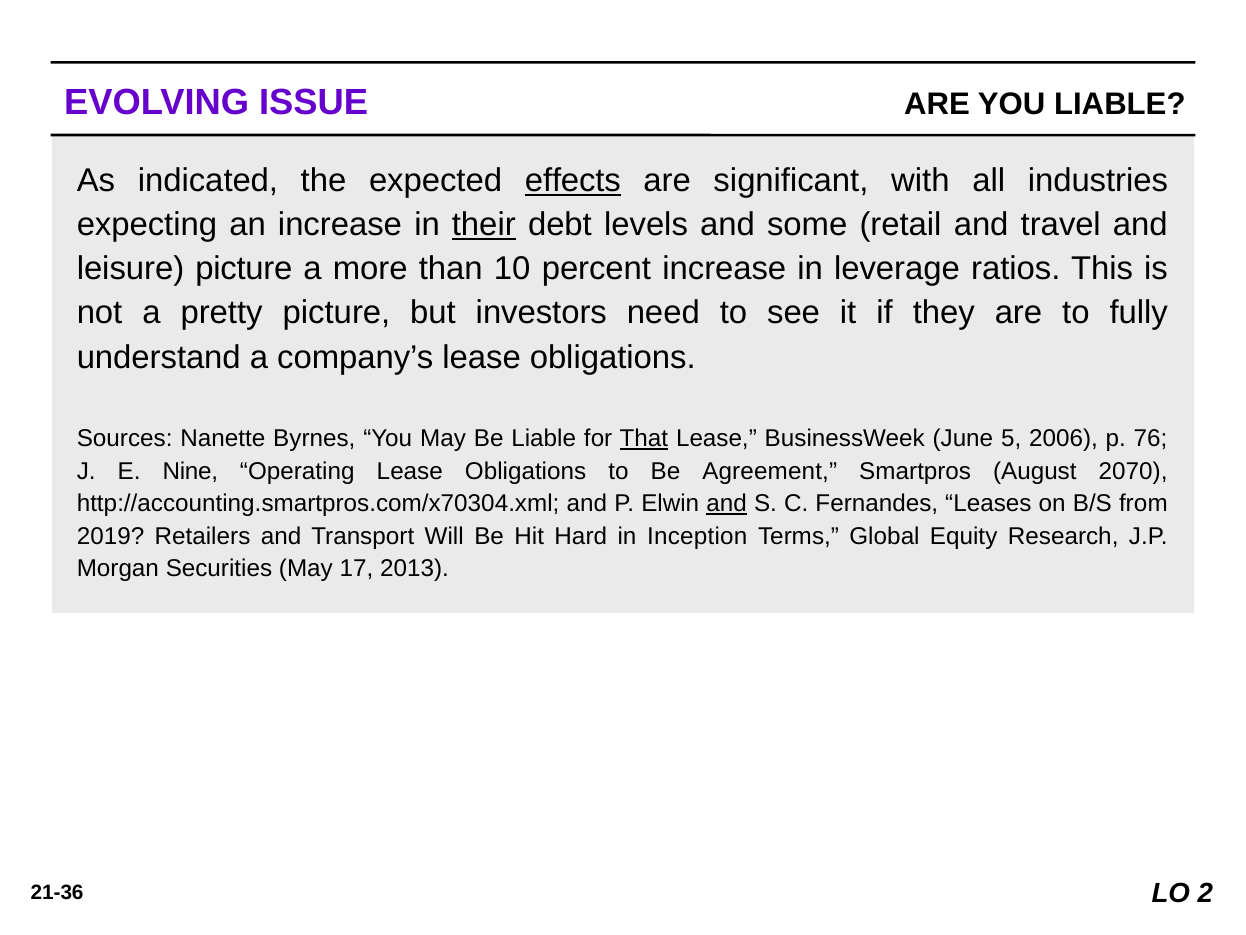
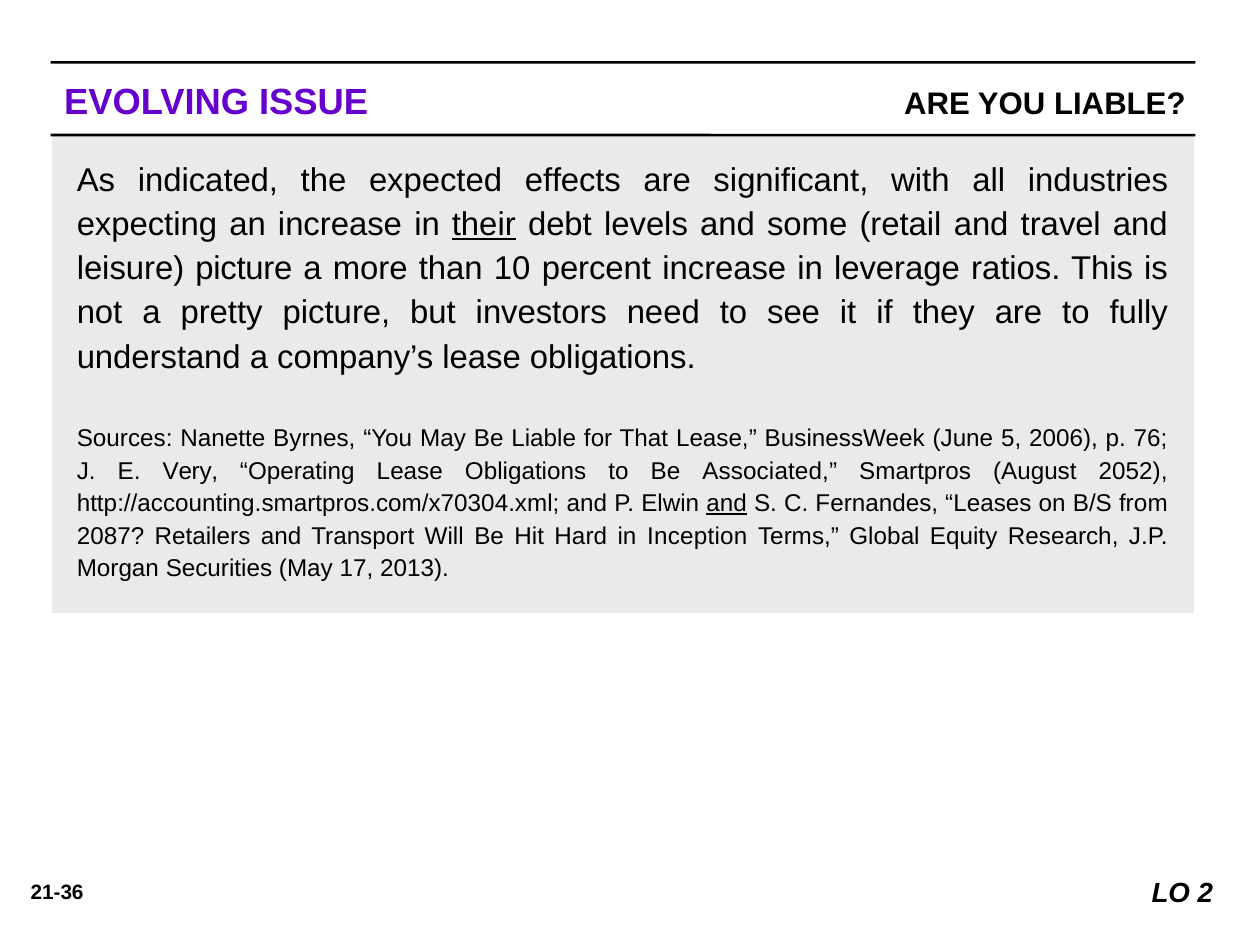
effects underline: present -> none
That underline: present -> none
Nine: Nine -> Very
Agreement: Agreement -> Associated
2070: 2070 -> 2052
2019: 2019 -> 2087
